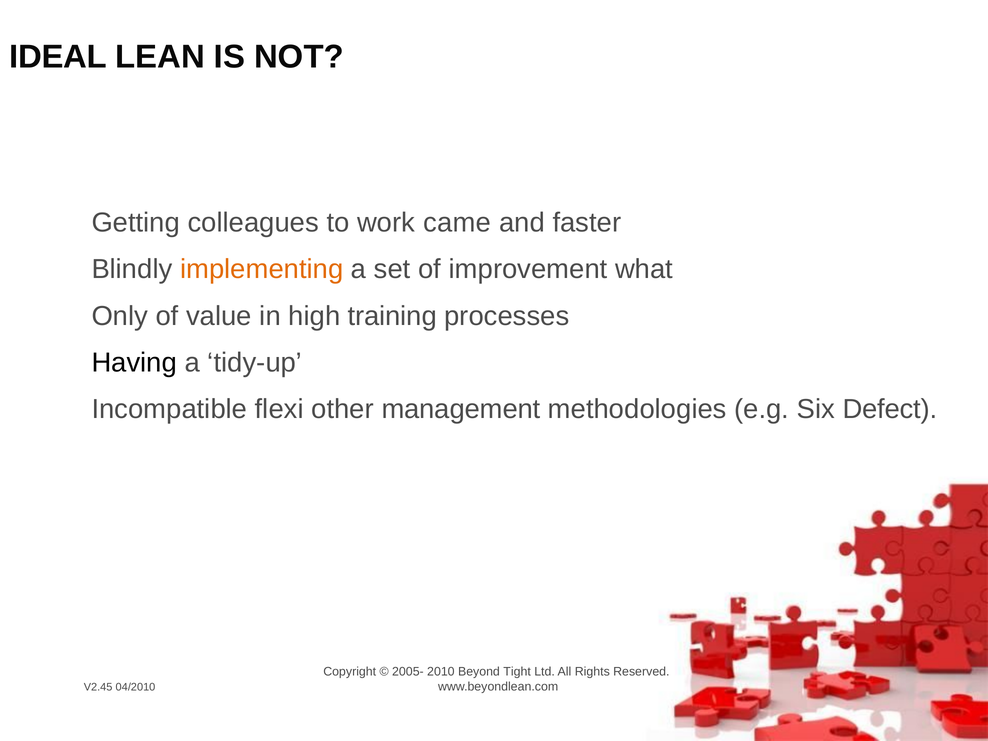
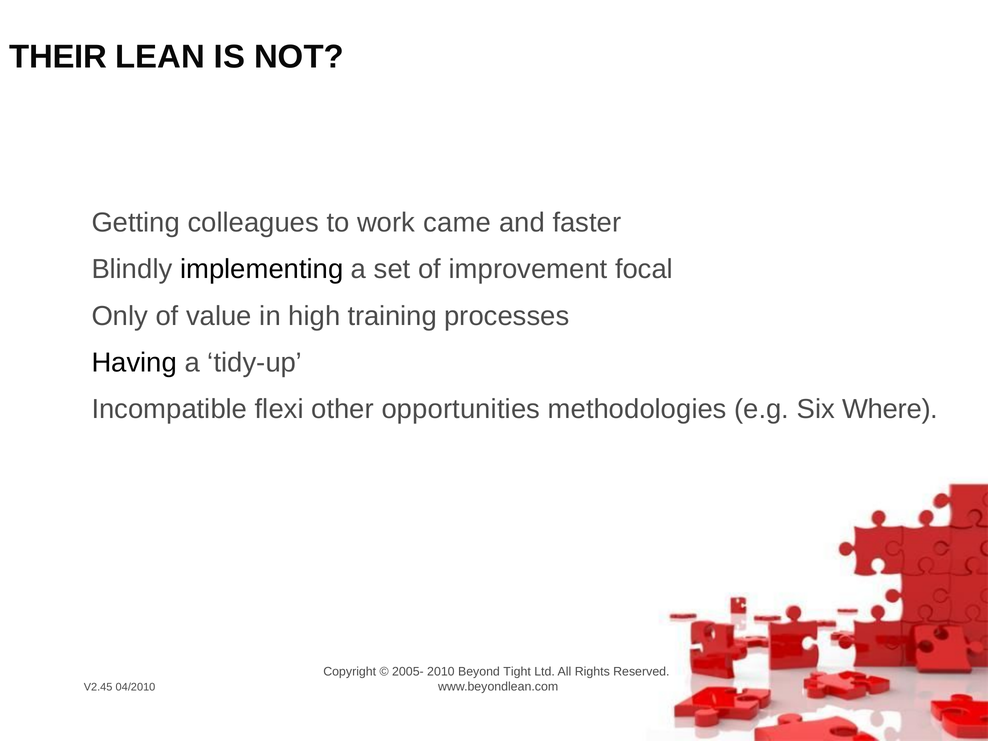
IDEAL: IDEAL -> THEIR
implementing colour: orange -> black
what: what -> focal
management: management -> opportunities
Defect: Defect -> Where
